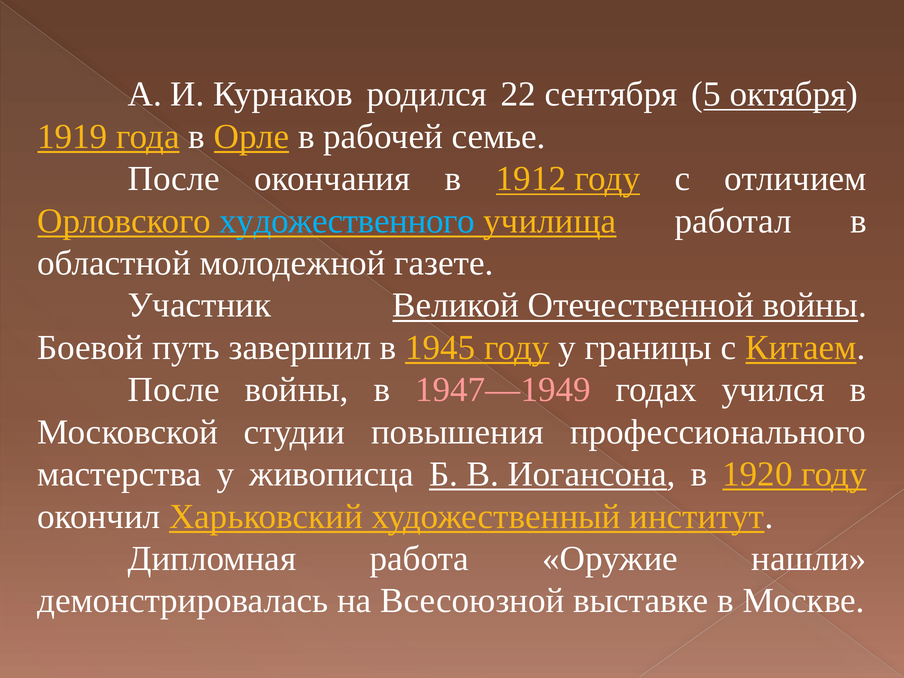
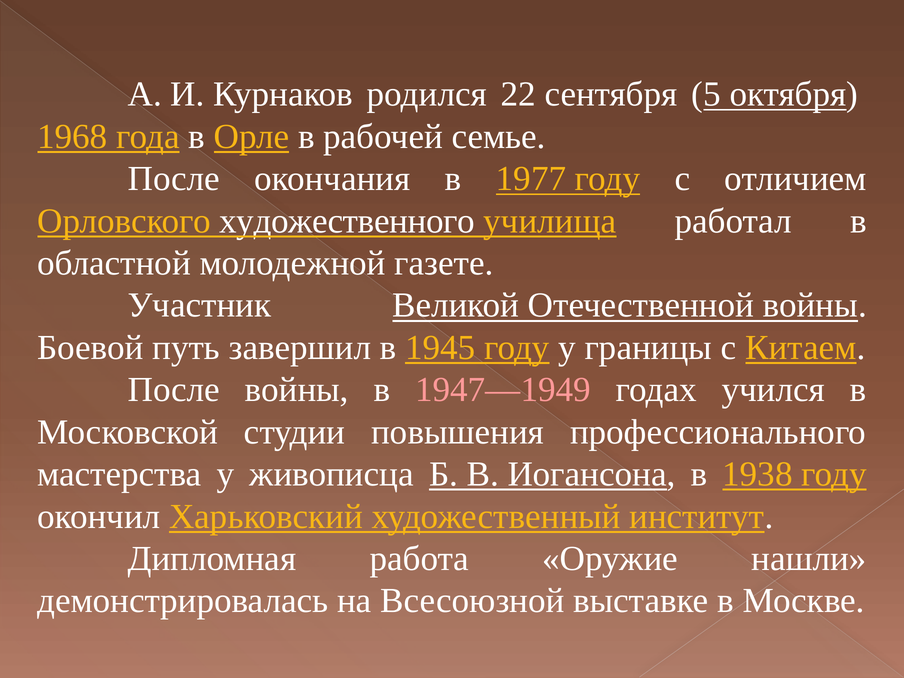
1919: 1919 -> 1968
1912: 1912 -> 1977
художественного colour: light blue -> white
1920: 1920 -> 1938
